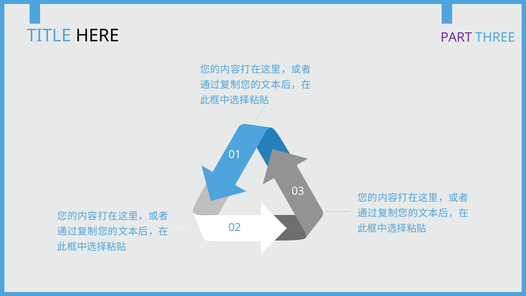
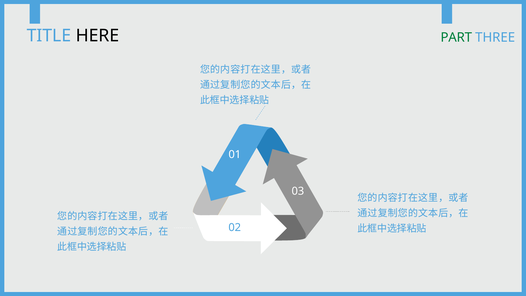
PART colour: purple -> green
